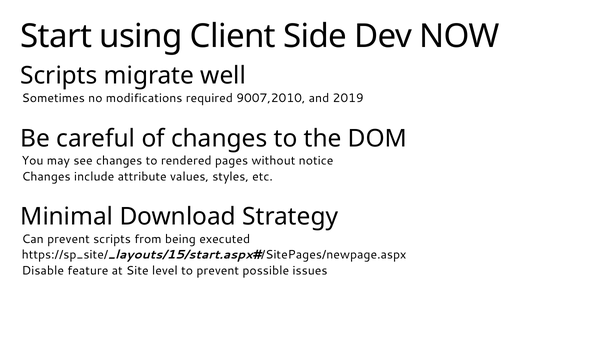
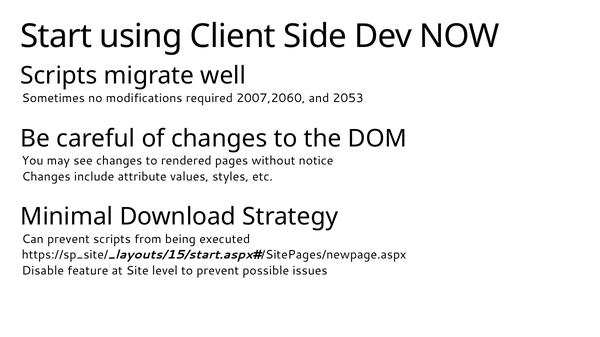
9007,2010: 9007,2010 -> 2007,2060
2019: 2019 -> 2053
